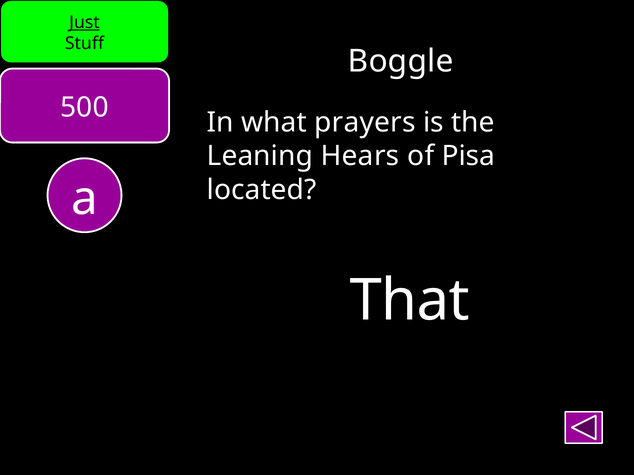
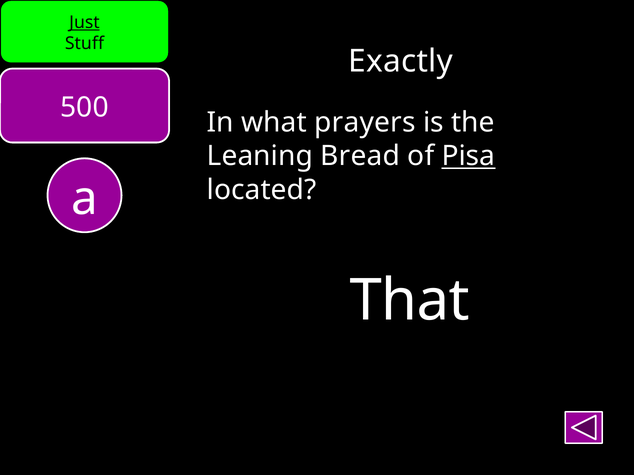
Boggle: Boggle -> Exactly
Hears: Hears -> Bread
Pisa underline: none -> present
